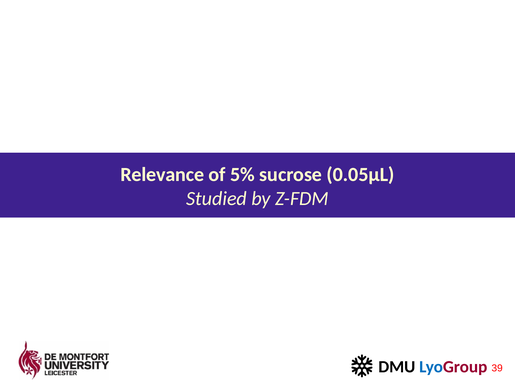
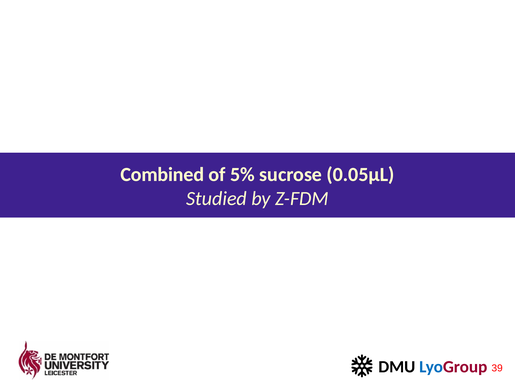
Relevance: Relevance -> Combined
